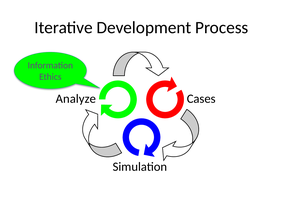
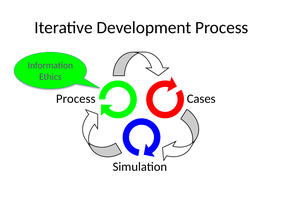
Analyze at (76, 98): Analyze -> Process
